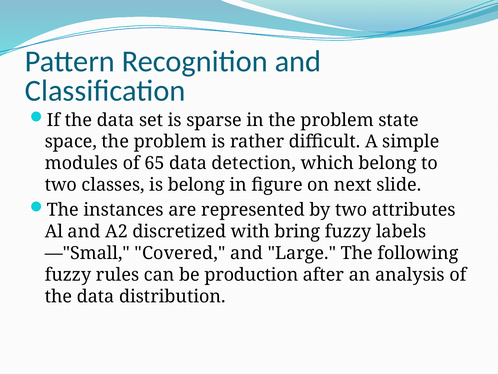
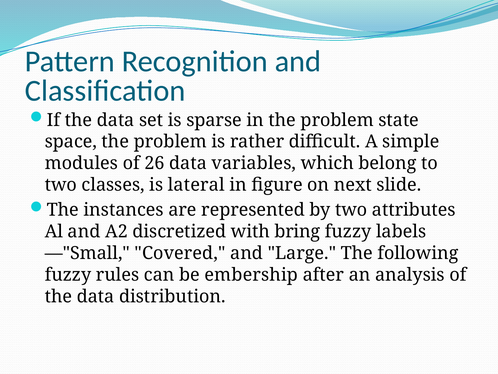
65: 65 -> 26
detection: detection -> variables
is belong: belong -> lateral
production: production -> embership
